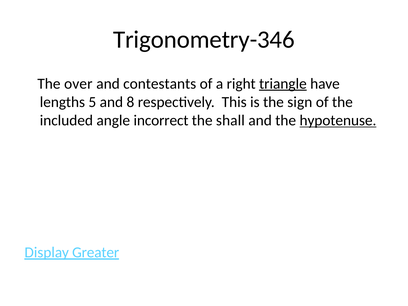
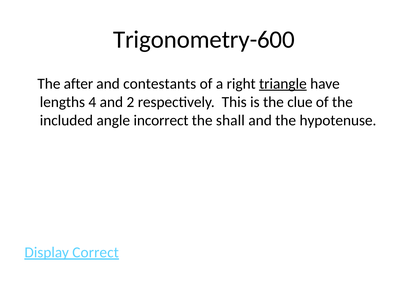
Trigonometry-346: Trigonometry-346 -> Trigonometry-600
over: over -> after
5: 5 -> 4
8: 8 -> 2
sign: sign -> clue
hypotenuse underline: present -> none
Greater: Greater -> Correct
